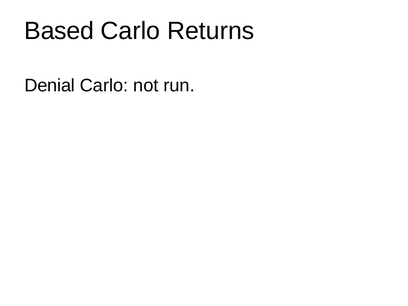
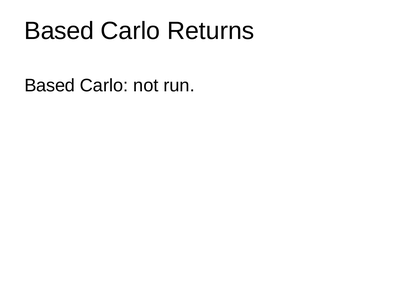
Denial at (50, 86): Denial -> Based
